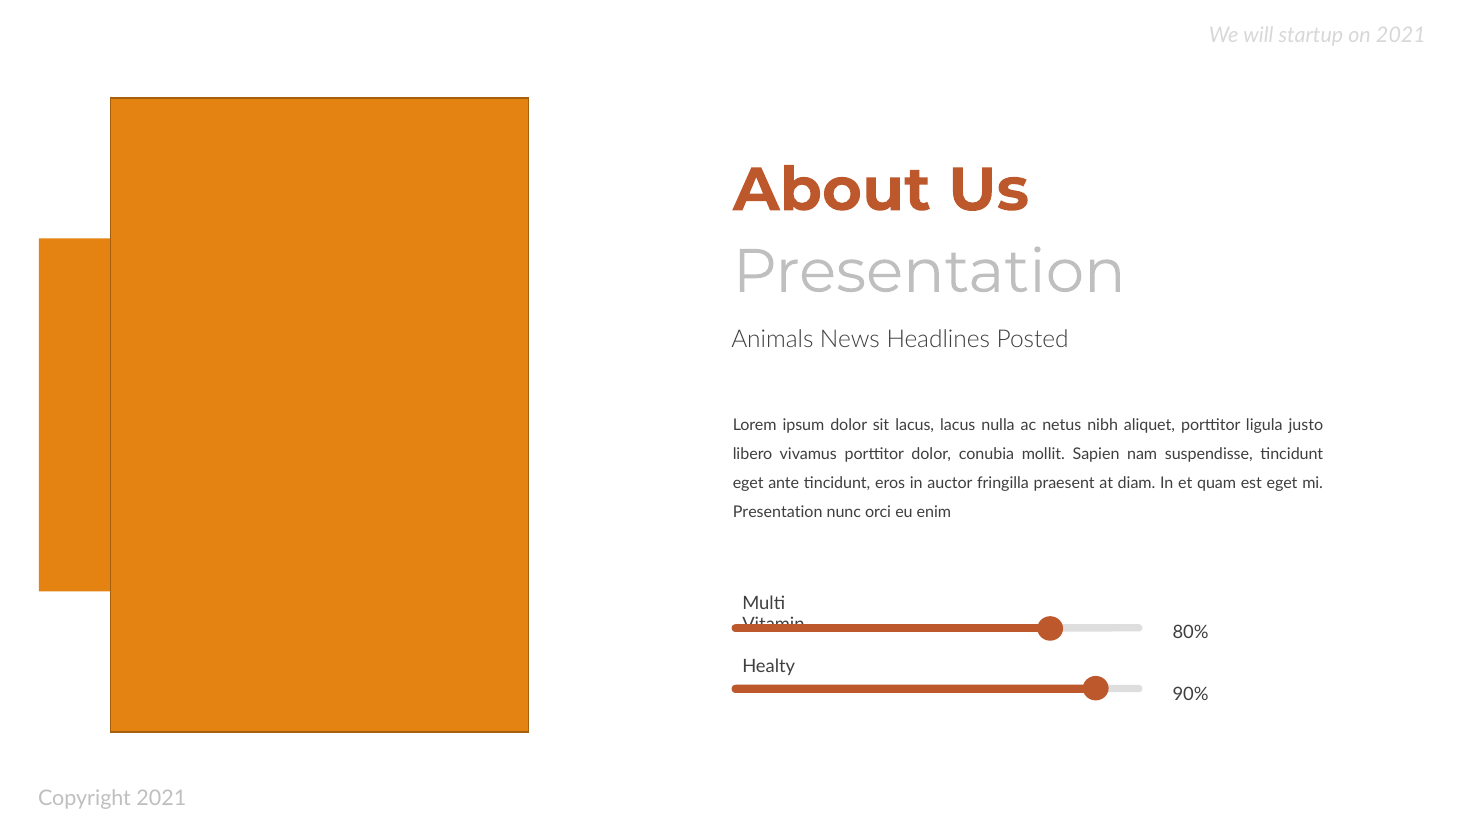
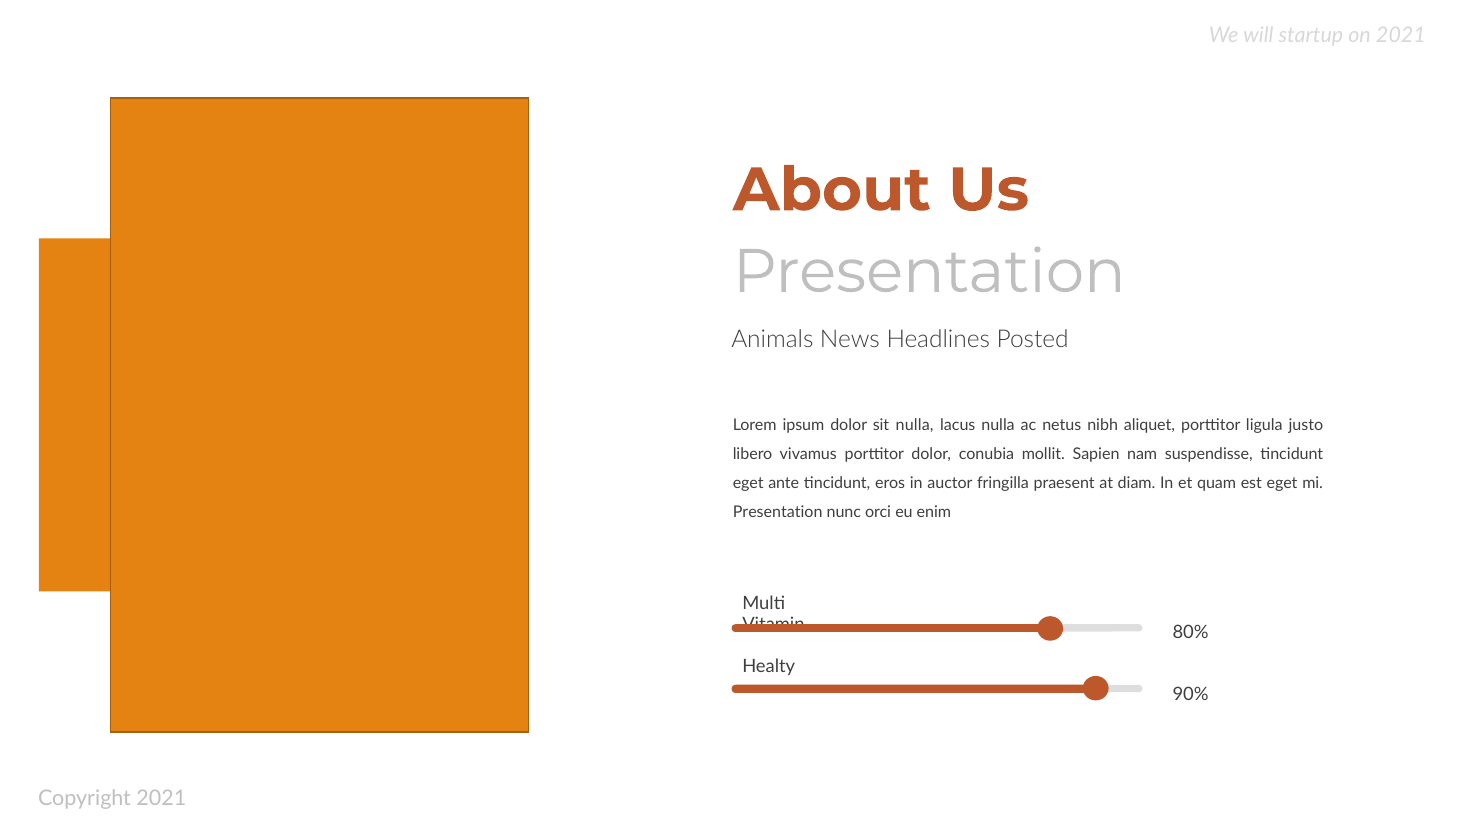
sit lacus: lacus -> nulla
